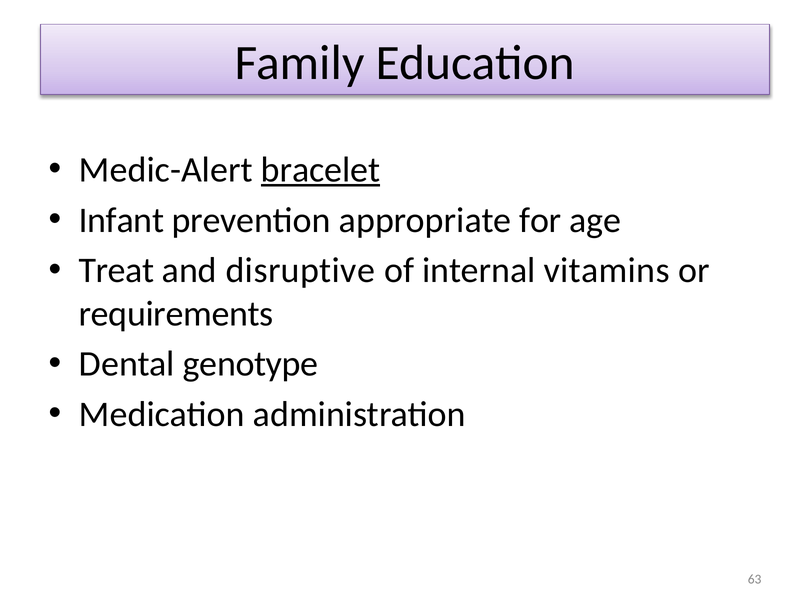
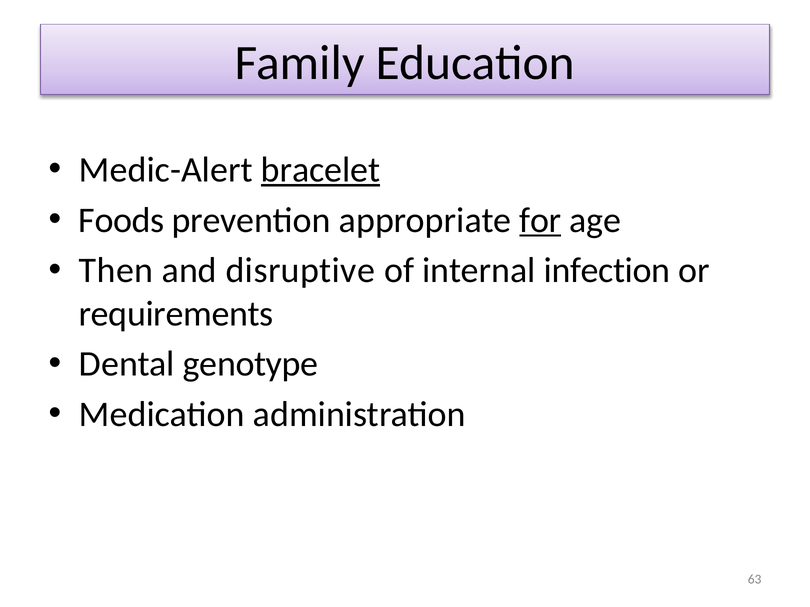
Infant: Infant -> Foods
for underline: none -> present
Treat: Treat -> Then
vitamins: vitamins -> infection
